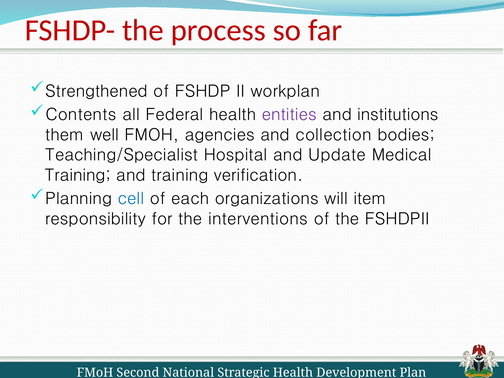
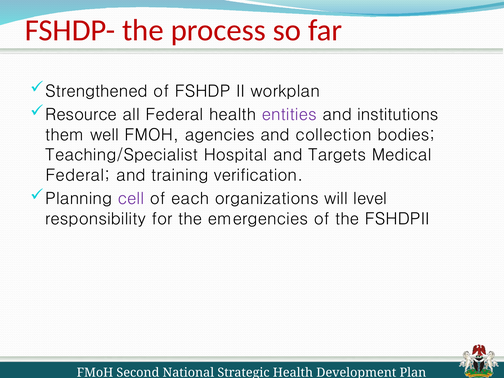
Contents: Contents -> Resource
Update: Update -> Targets
Training at (78, 175): Training -> Federal
cell colour: blue -> purple
item: item -> level
interventions: interventions -> emergencies
